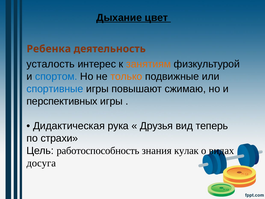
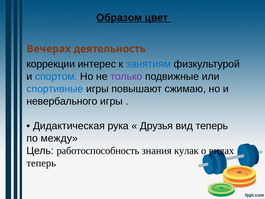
Дыхание: Дыхание -> Образом
Ребенка: Ребенка -> Вечерах
усталость: усталость -> коррекции
занятиям colour: orange -> blue
только colour: orange -> purple
перспективных: перспективных -> невербального
страхи: страхи -> между
досуга at (41, 163): досуга -> теперь
